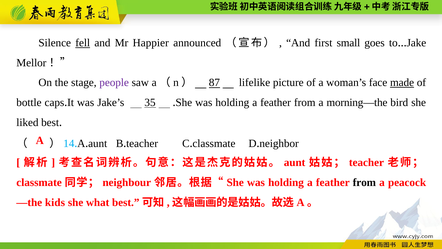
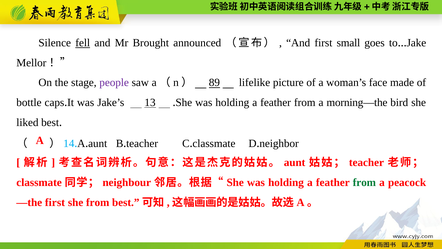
Happier: Happier -> Brought
87: 87 -> 89
made underline: present -> none
35: 35 -> 13
from at (364, 182) colour: black -> green
kids at (55, 202): kids -> first
she what: what -> from
